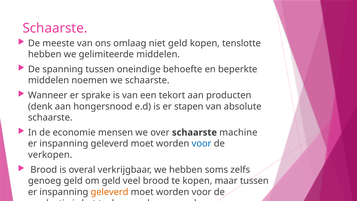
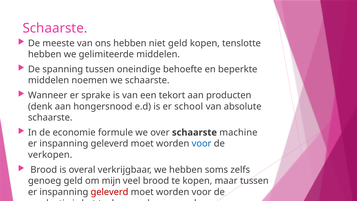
ons omlaag: omlaag -> hebben
stapen: stapen -> school
mensen: mensen -> formule
om geld: geld -> mijn
geleverd at (110, 192) colour: orange -> red
